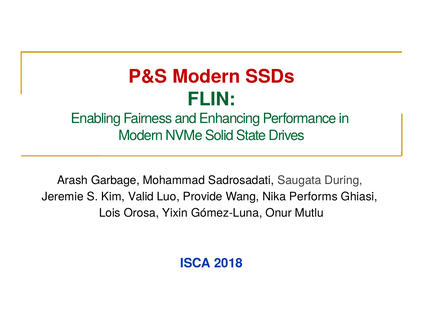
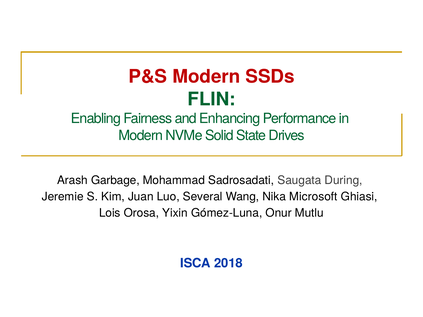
Valid: Valid -> Juan
Provide: Provide -> Several
Performs: Performs -> Microsoft
